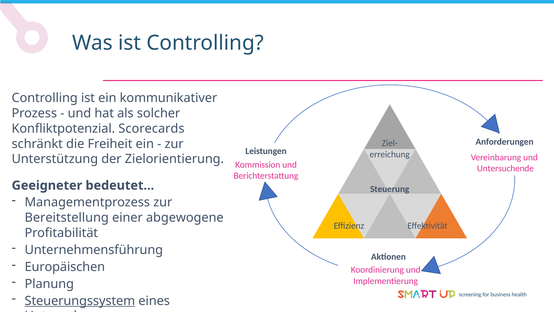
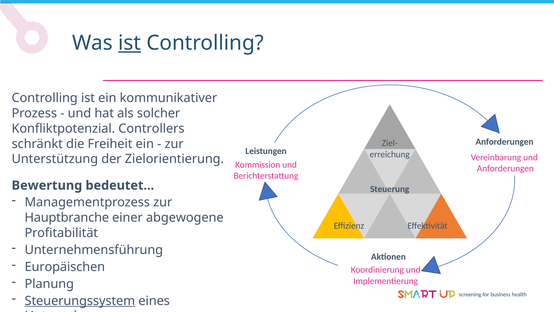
ist at (130, 43) underline: none -> present
Scorecards: Scorecards -> Controllers
Untersuchende at (505, 168): Untersuchende -> Anforderungen
Geeigneter: Geeigneter -> Bewertung
Bereitstellung: Bereitstellung -> Hauptbranche
